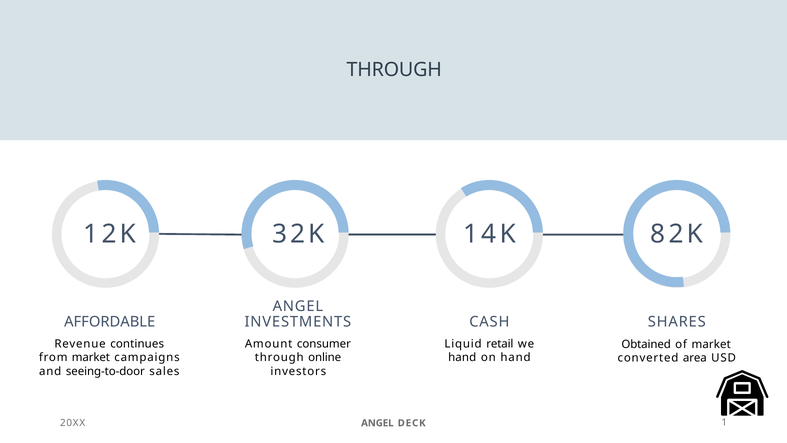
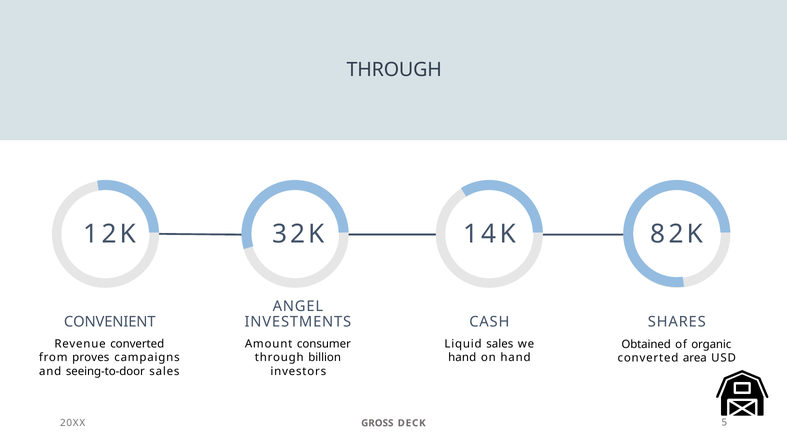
AFFORDABLE: AFFORDABLE -> CONVENIENT
Revenue continues: continues -> converted
Liquid retail: retail -> sales
of market: market -> organic
from market: market -> proves
online: online -> billion
20XX ANGEL: ANGEL -> GROSS
1: 1 -> 5
